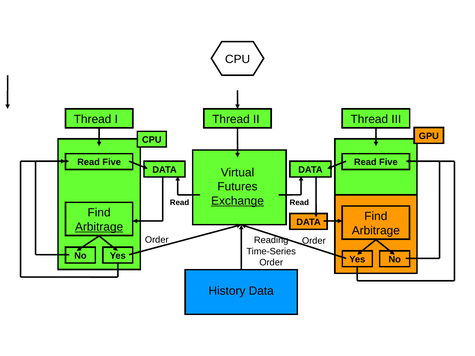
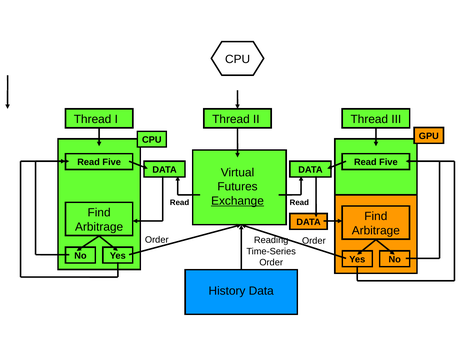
Arbitrage at (99, 227) underline: present -> none
